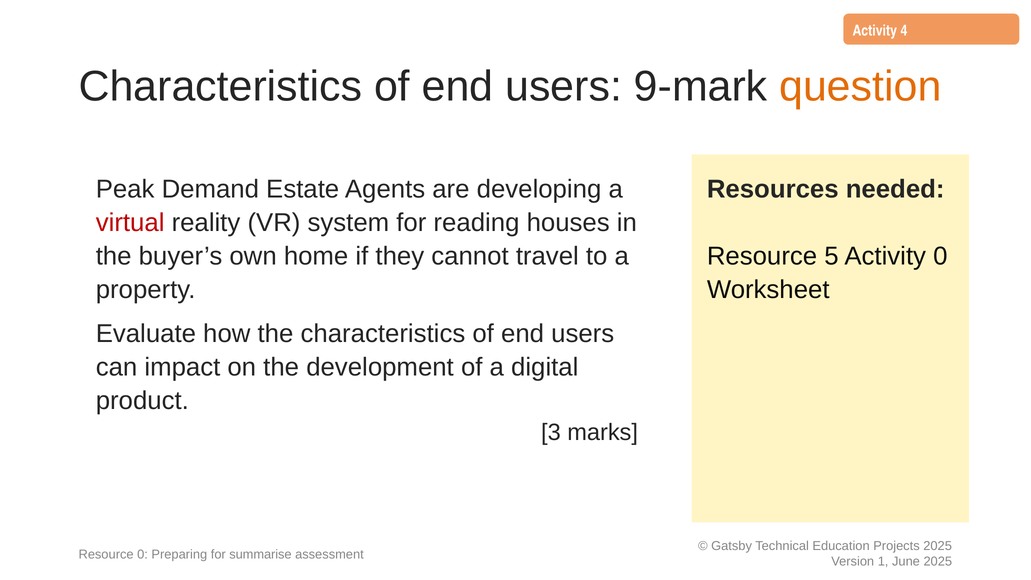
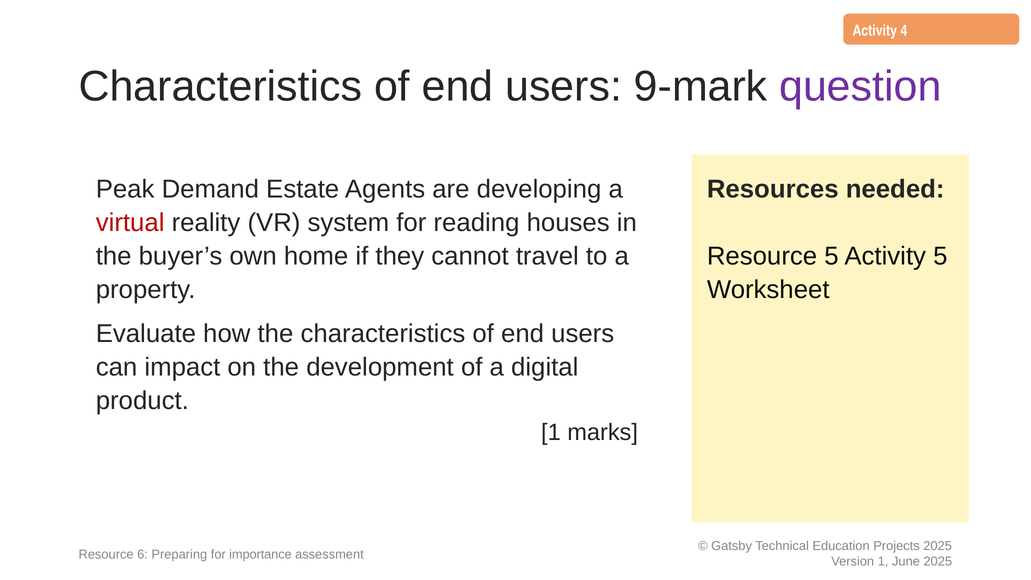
question colour: orange -> purple
Activity 0: 0 -> 5
3 at (551, 432): 3 -> 1
Resource 0: 0 -> 6
summarise: summarise -> importance
